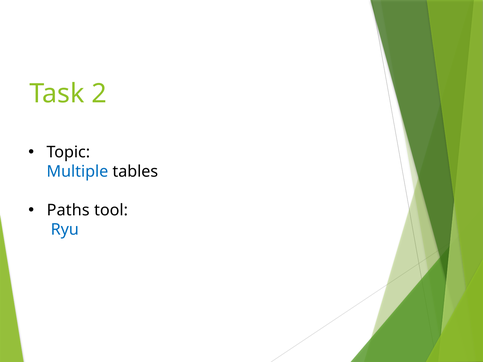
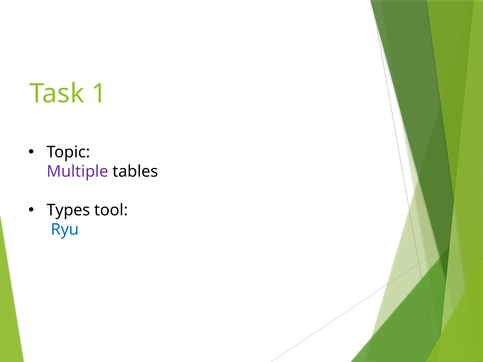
2: 2 -> 1
Multiple colour: blue -> purple
Paths: Paths -> Types
